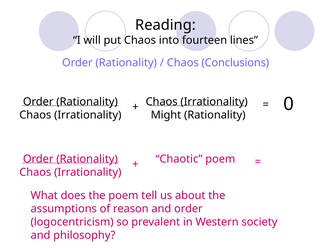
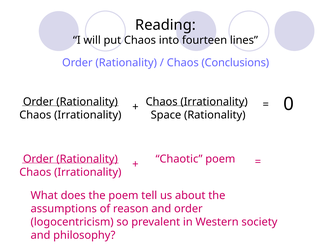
Might: Might -> Space
